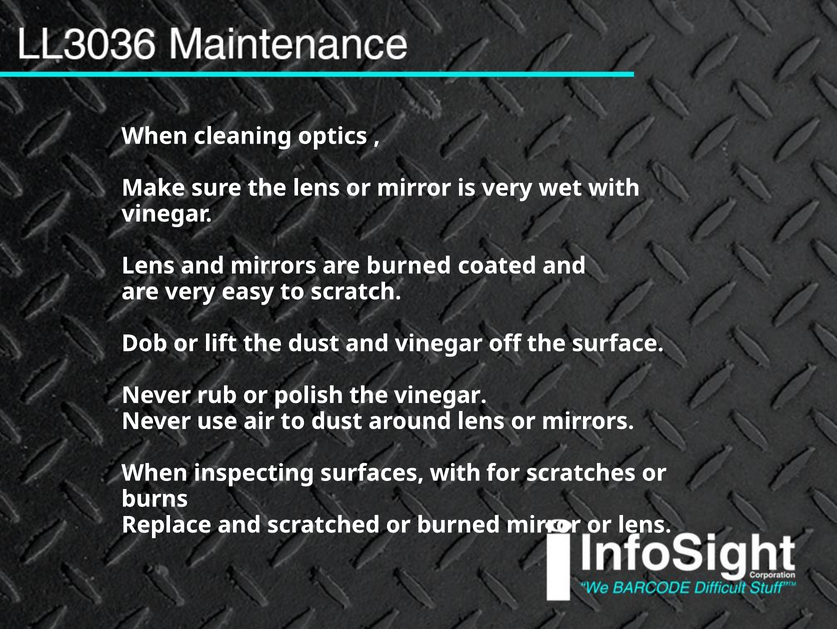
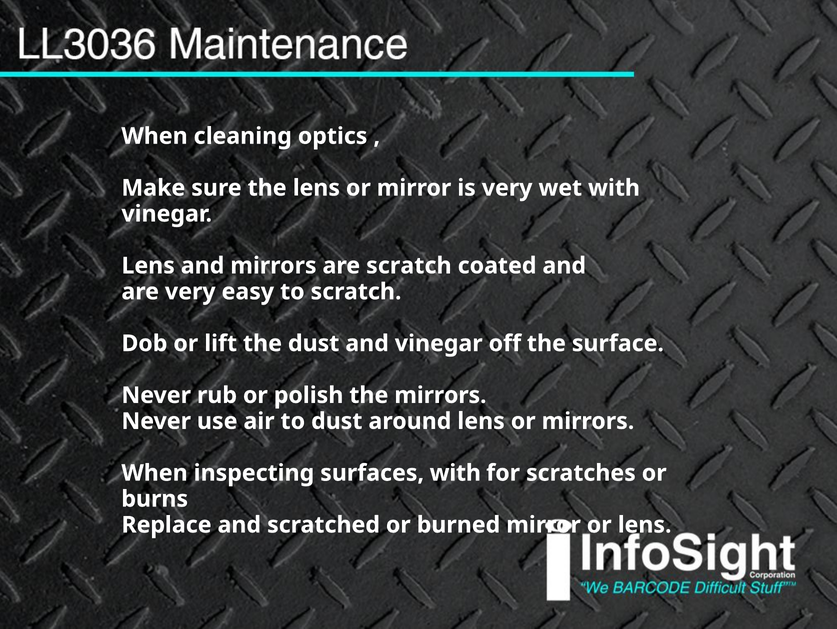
are burned: burned -> scratch
the vinegar: vinegar -> mirrors
